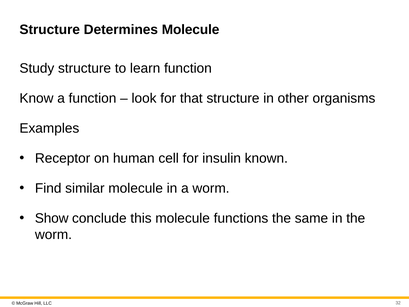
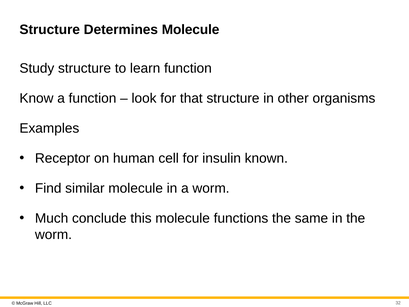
Show: Show -> Much
